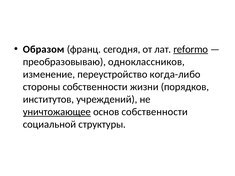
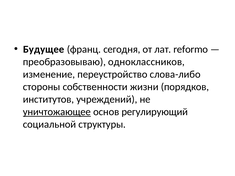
Образом: Образом -> Будущее
reformo underline: present -> none
когда-либо: когда-либо -> слова-либо
основ собственности: собственности -> регулирующий
